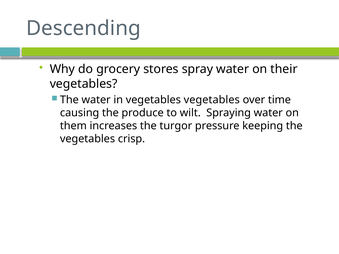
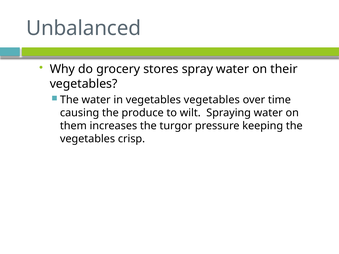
Descending: Descending -> Unbalanced
